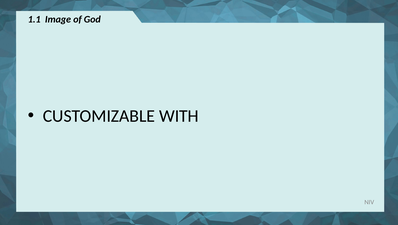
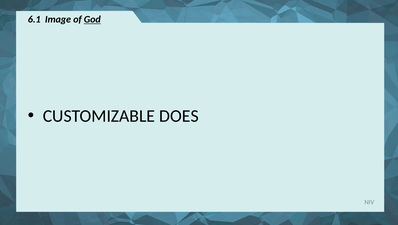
1.1: 1.1 -> 6.1
God underline: none -> present
WITH: WITH -> DOES
